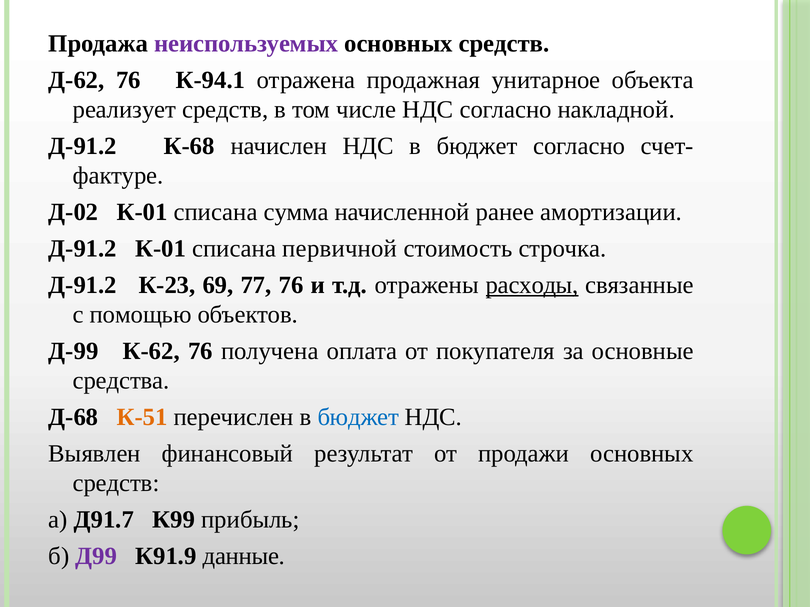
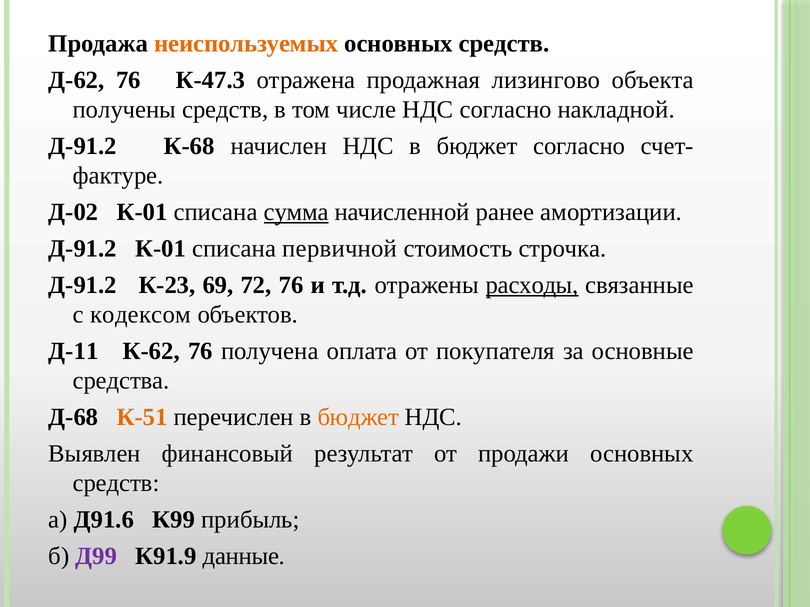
неиспользуемых colour: purple -> orange
К-94.1: К-94.1 -> К-47.3
унитарное: унитарное -> лизингово
реализует: реализует -> получены
сумма underline: none -> present
77: 77 -> 72
помощью: помощью -> кодексом
Д-99: Д-99 -> Д-11
бюджет at (358, 418) colour: blue -> orange
Д91.7: Д91.7 -> Д91.6
